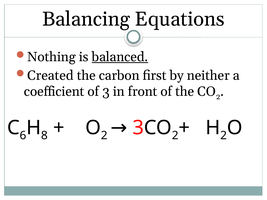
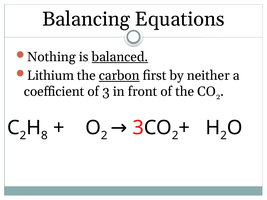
Created: Created -> Lithium
carbon underline: none -> present
6 at (23, 136): 6 -> 2
